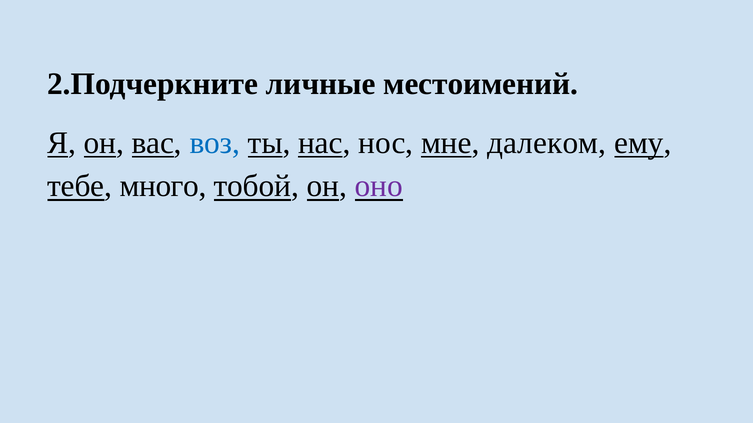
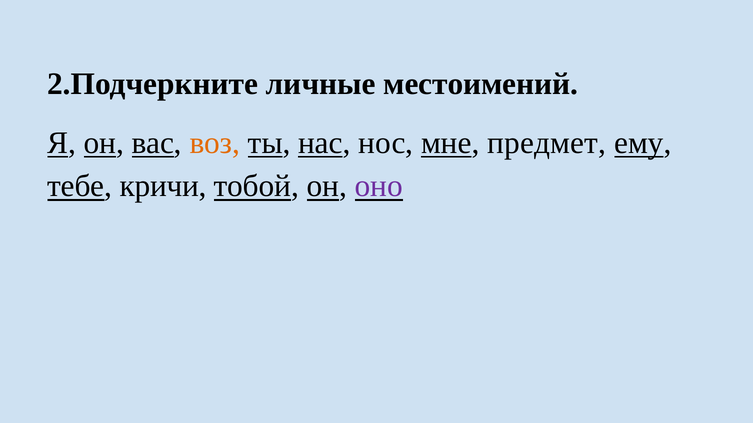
воз colour: blue -> orange
далеком: далеком -> предмет
много: много -> кричи
